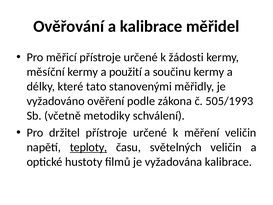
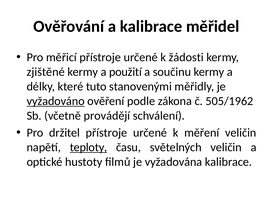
měsíční: měsíční -> zjištěné
tato: tato -> tuto
vyžadováno underline: none -> present
505/1993: 505/1993 -> 505/1962
metodiky: metodiky -> provádějí
